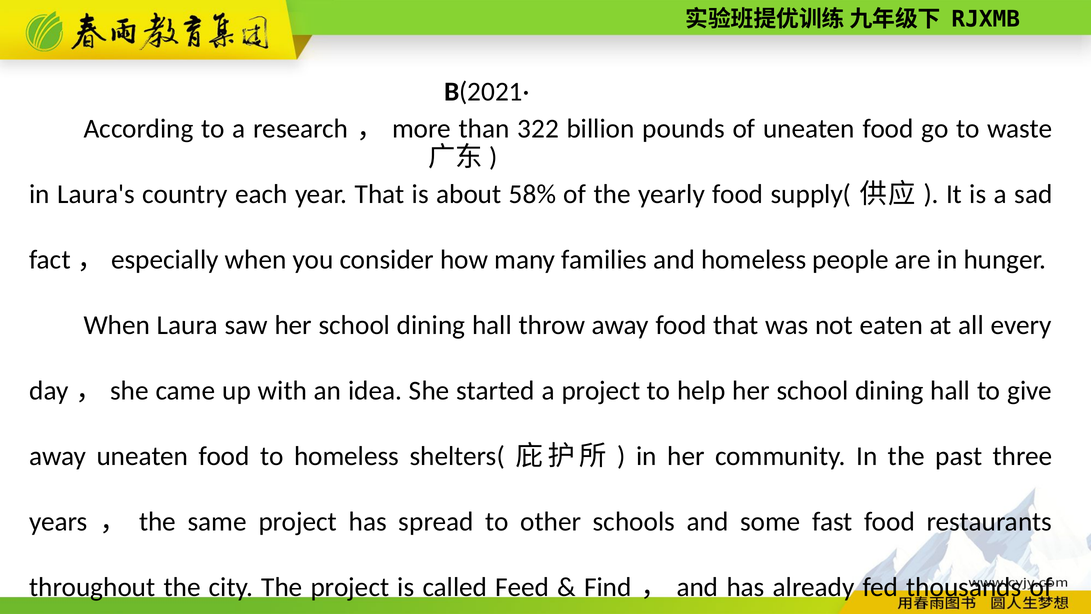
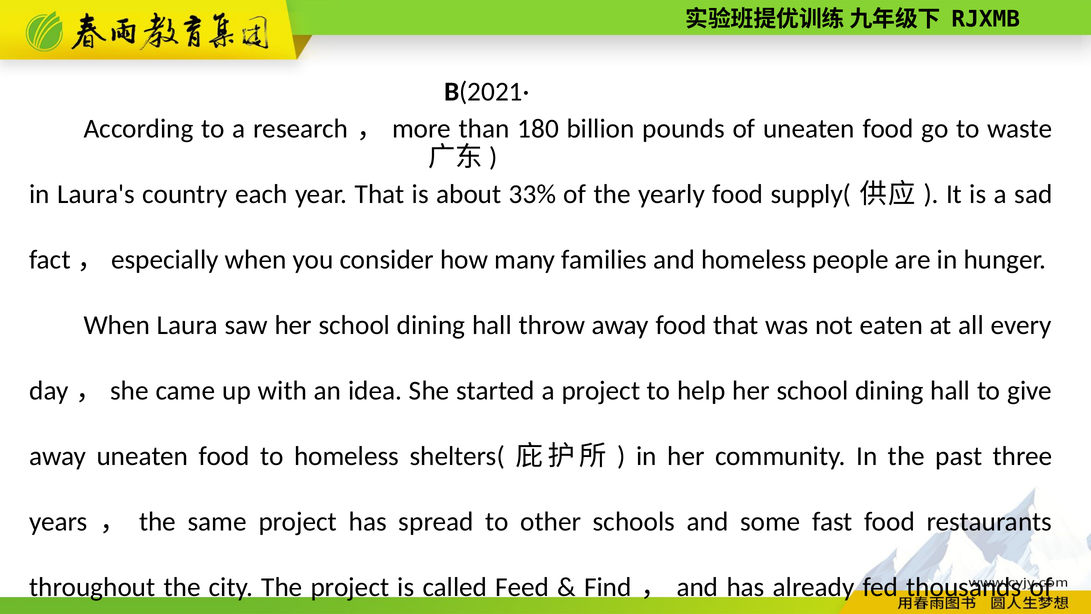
322: 322 -> 180
58%: 58% -> 33%
